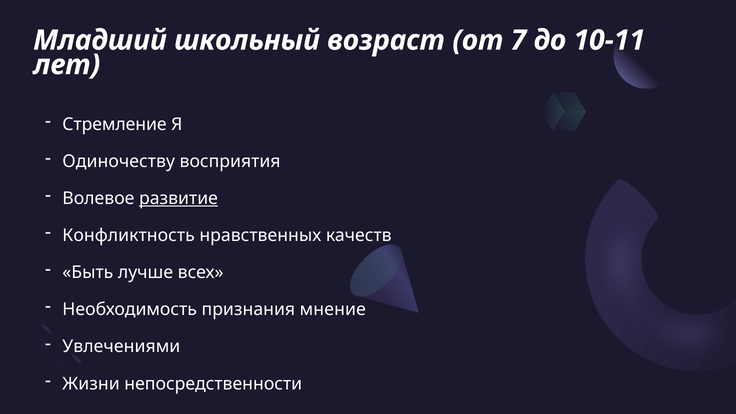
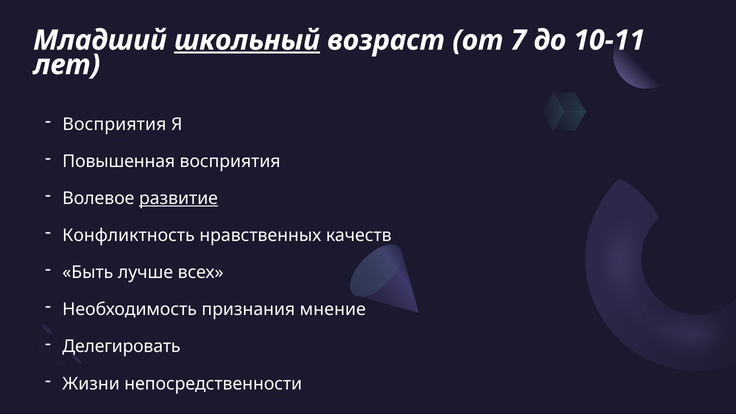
школьный underline: none -> present
Стремление at (115, 124): Стремление -> Восприятия
Одиночеству: Одиночеству -> Повышенная
Увлечениями: Увлечениями -> Делегировать
